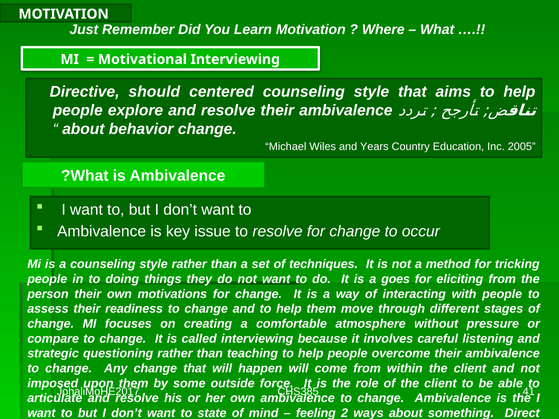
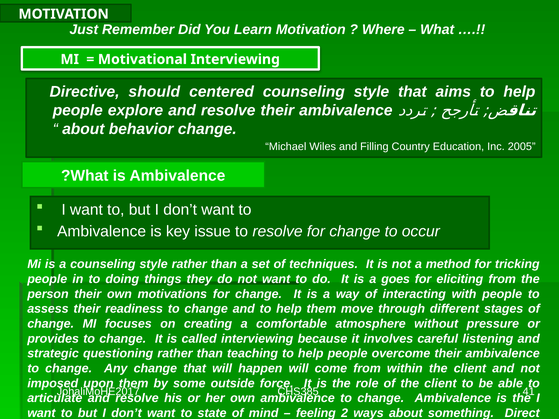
Years: Years -> Filling
compare: compare -> provides
